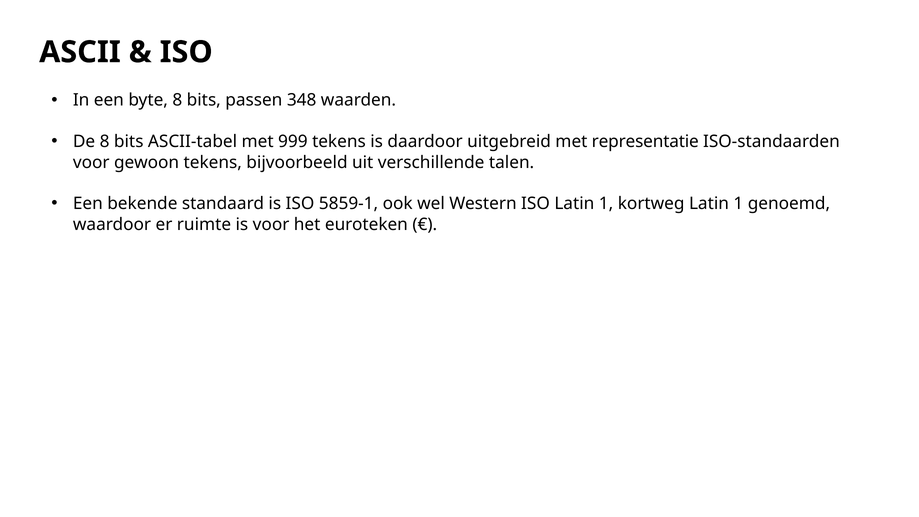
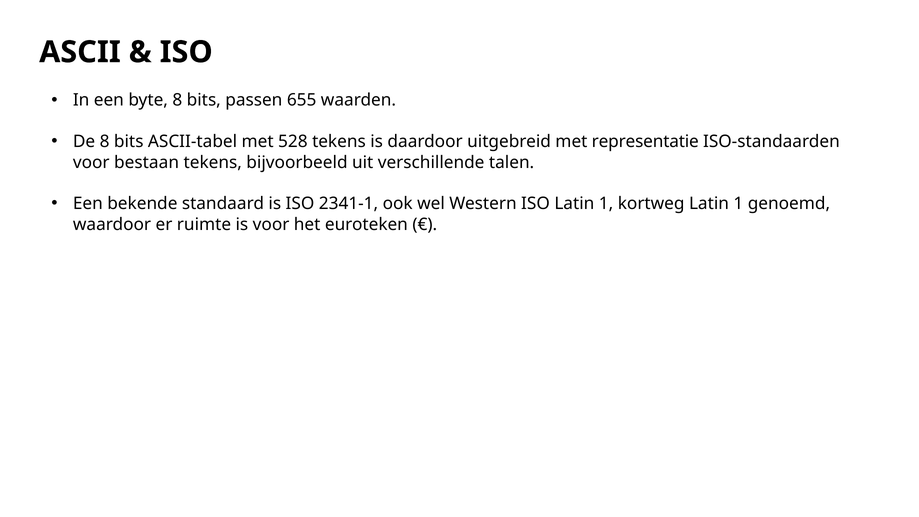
348: 348 -> 655
999: 999 -> 528
gewoon: gewoon -> bestaan
5859-1: 5859-1 -> 2341-1
